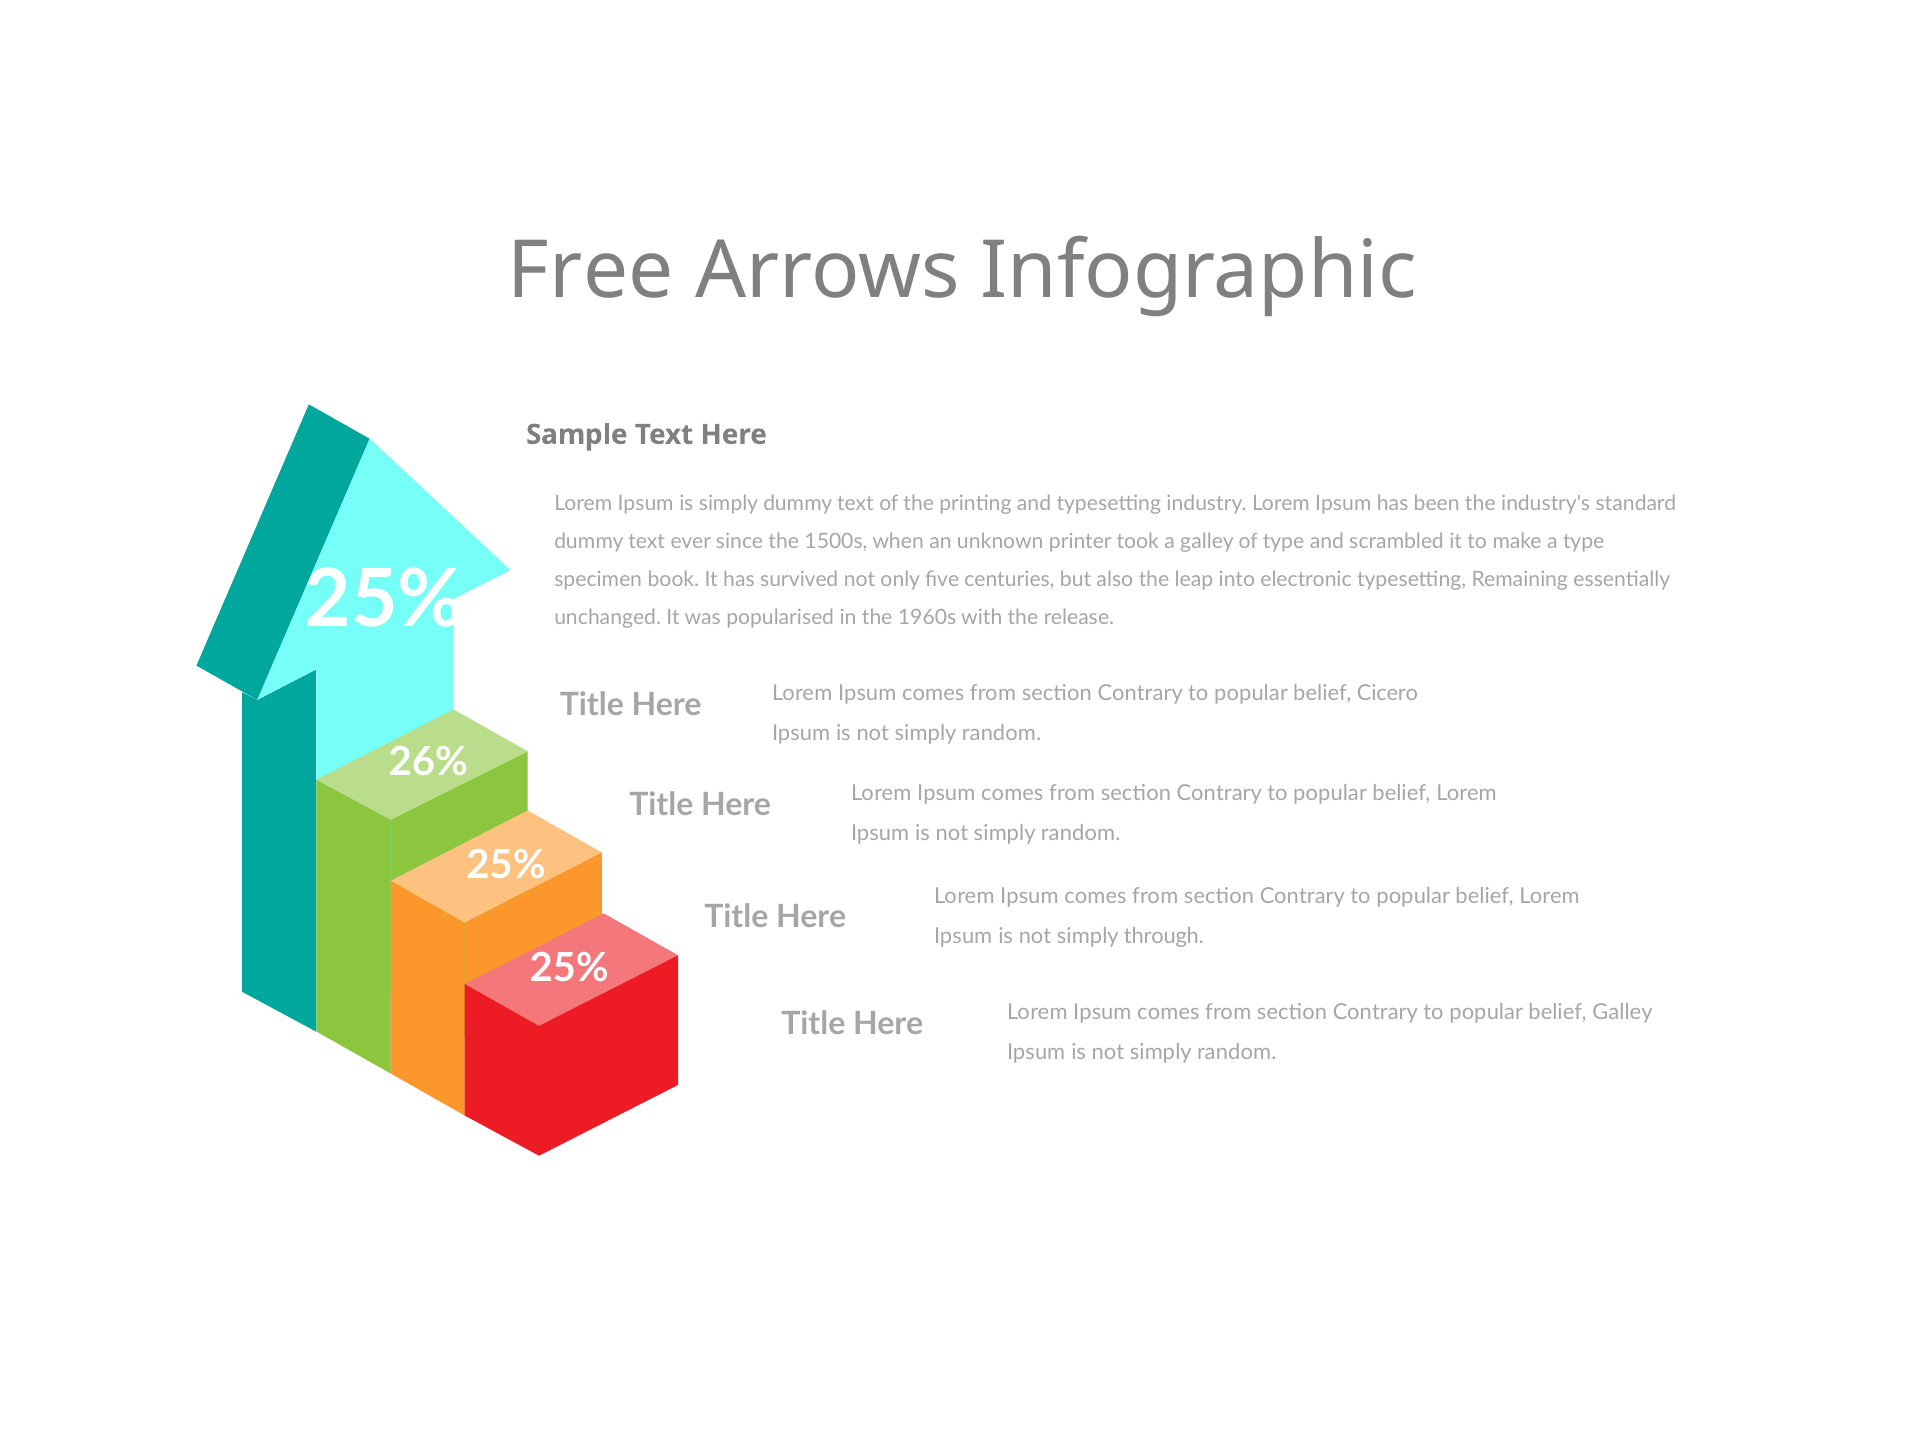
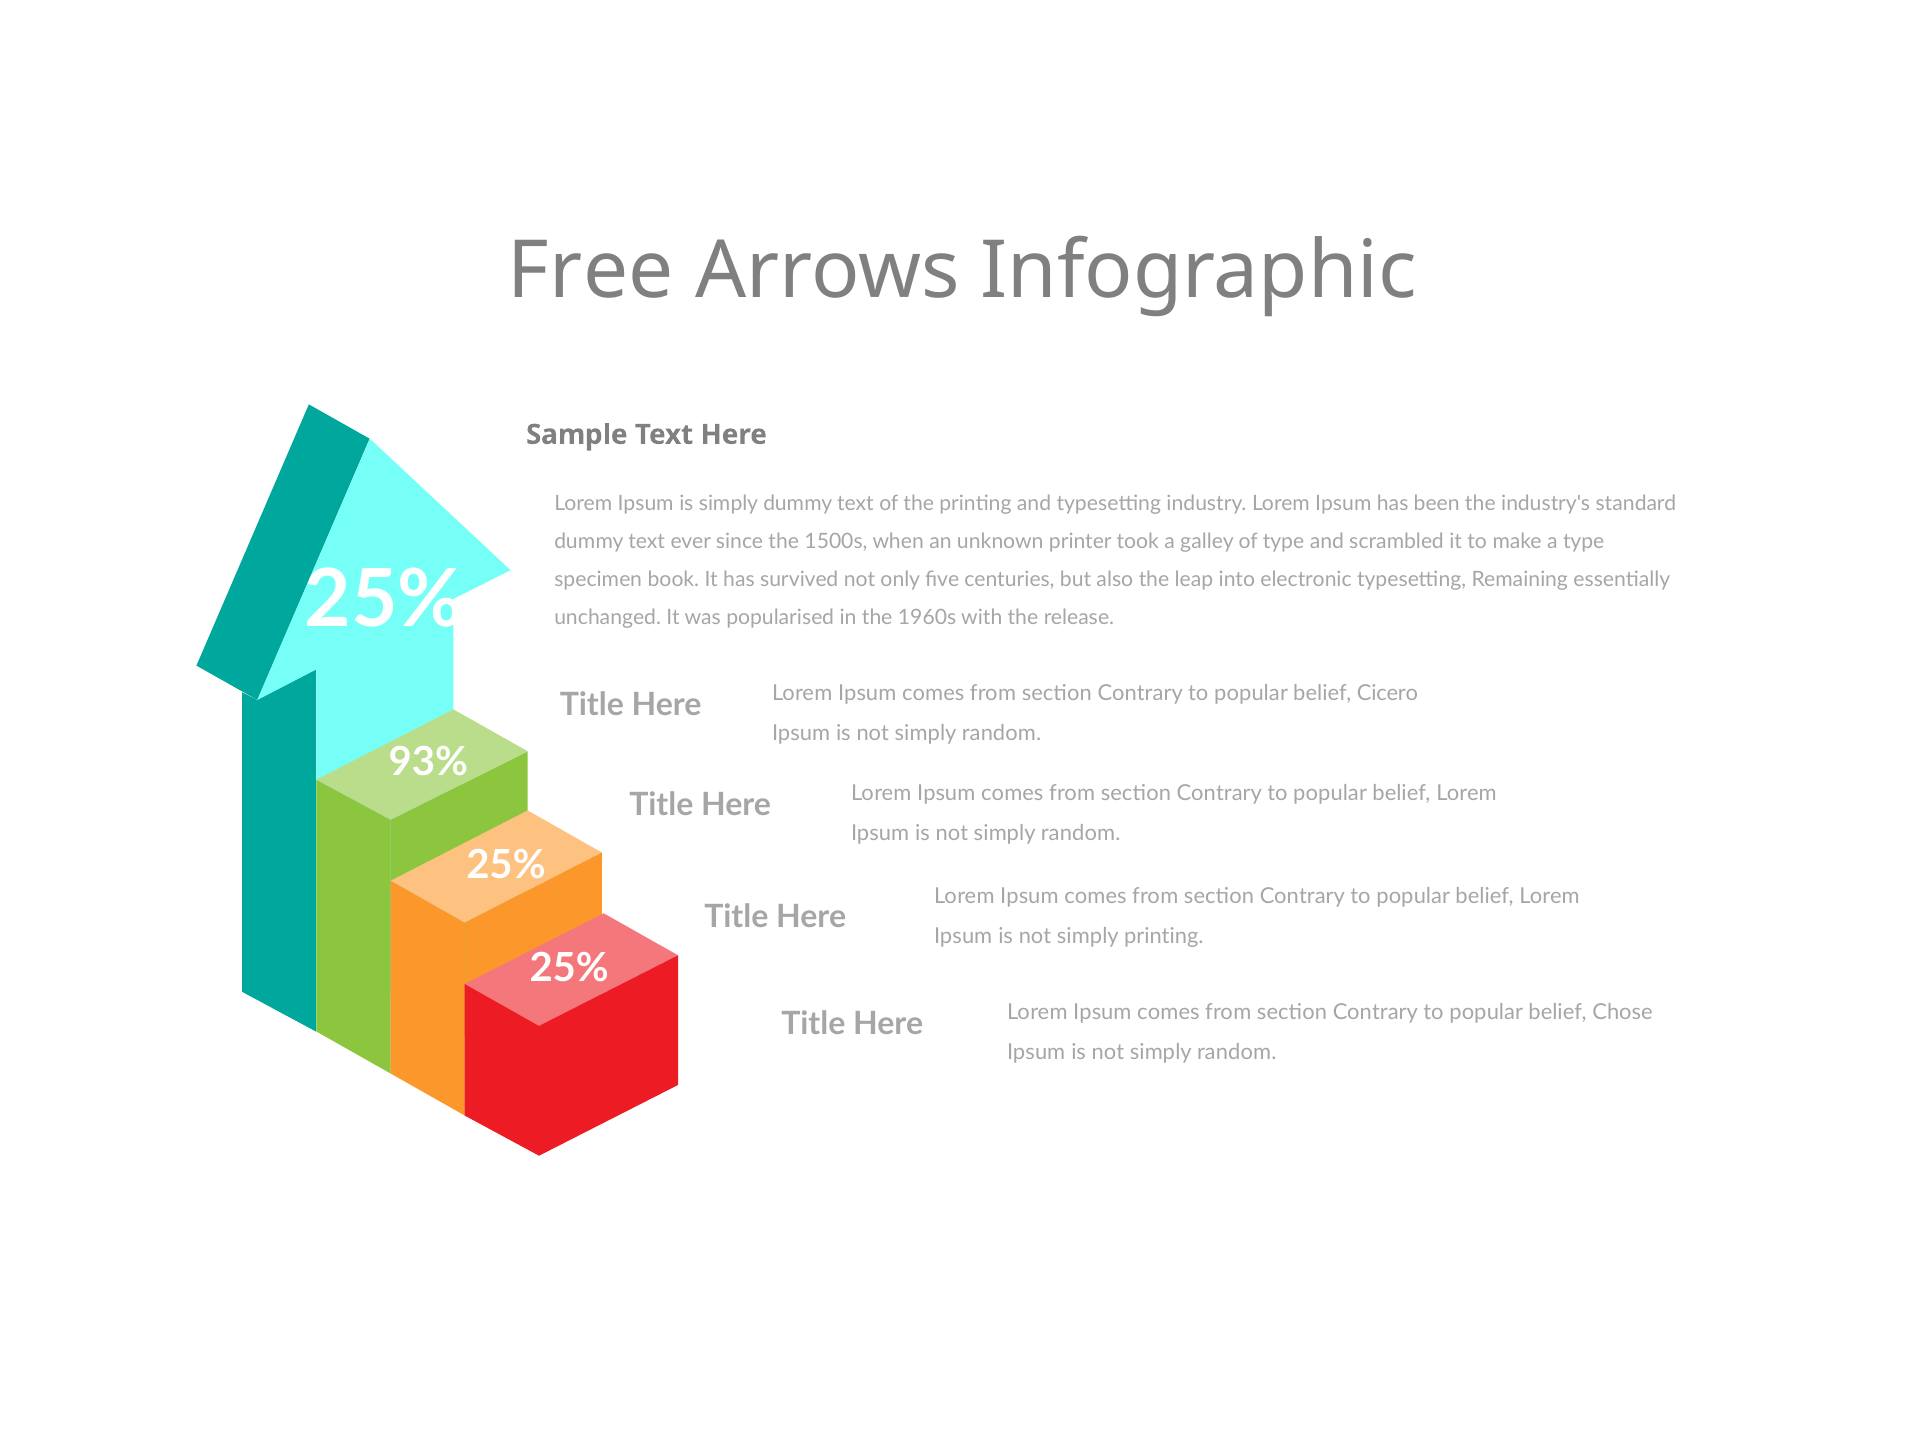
26%: 26% -> 93%
simply through: through -> printing
belief Galley: Galley -> Chose
